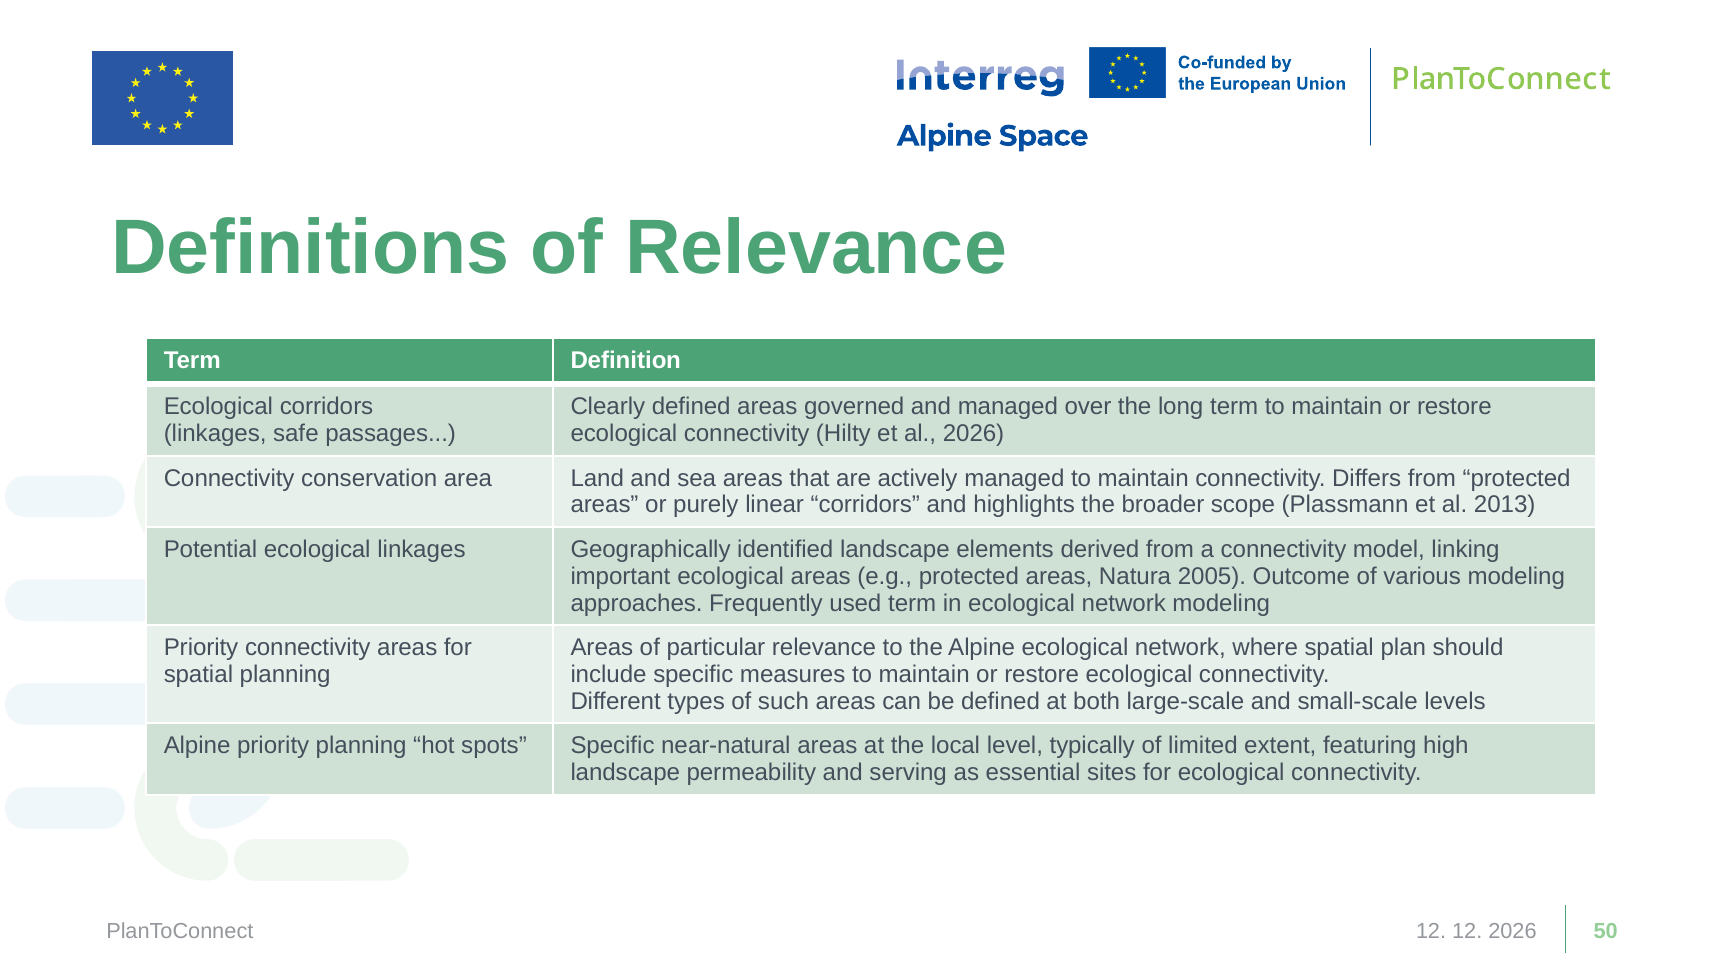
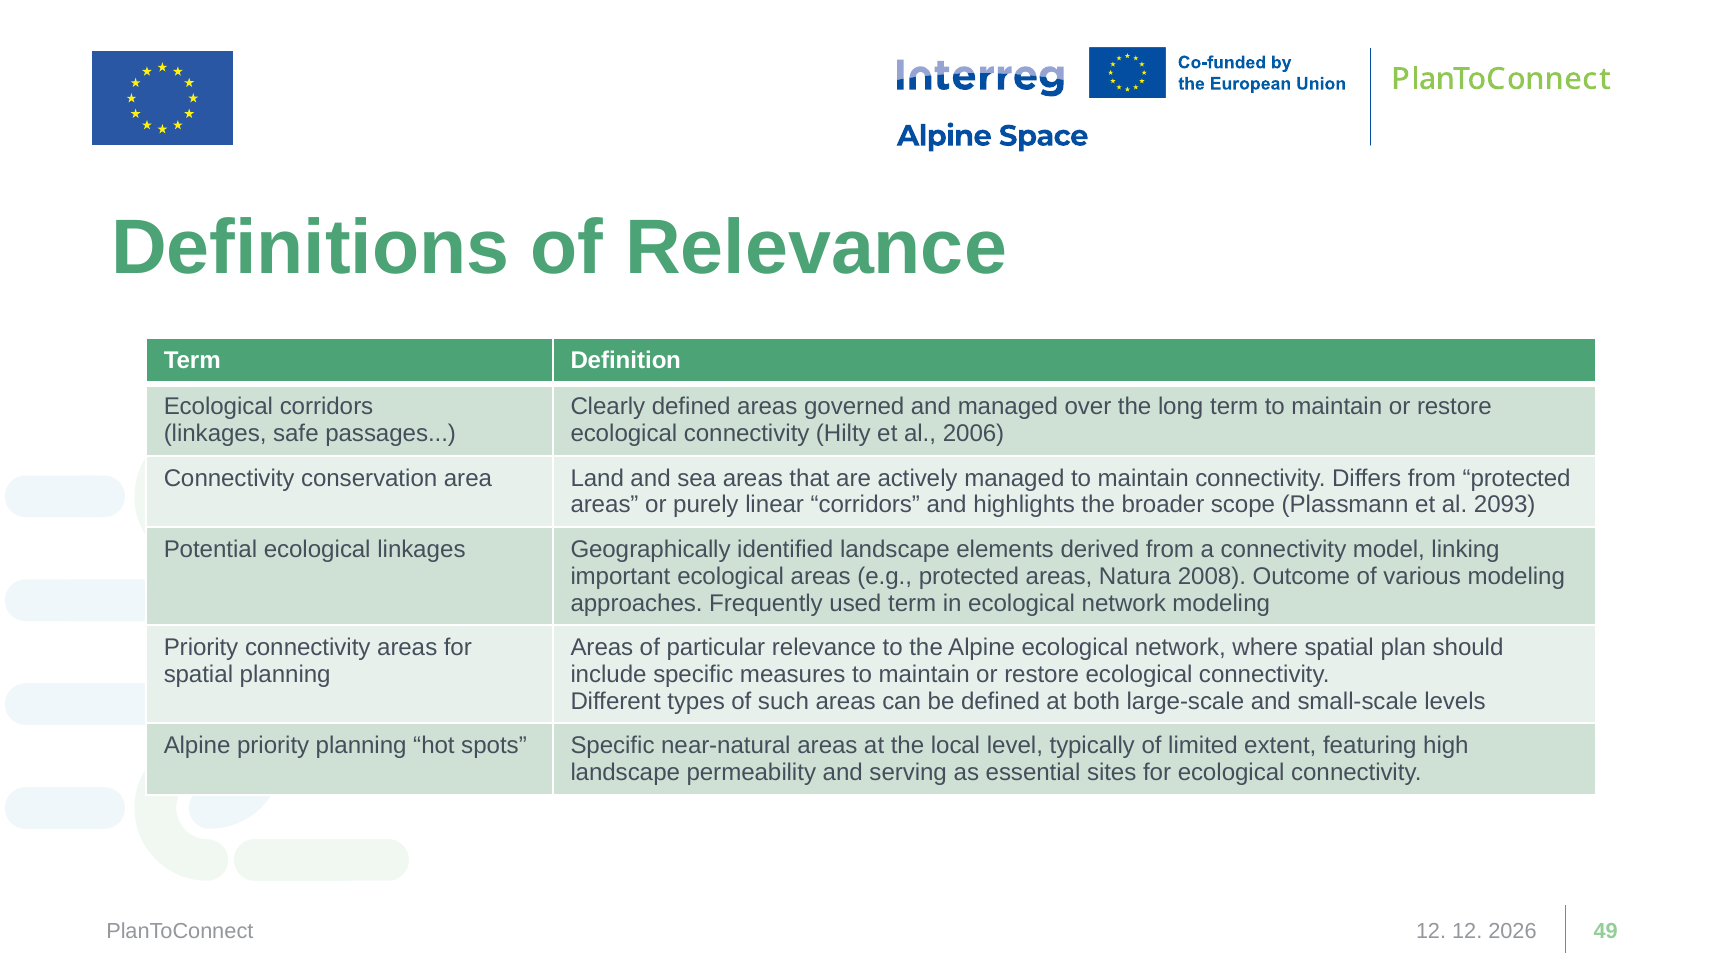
al 2026: 2026 -> 2006
2013: 2013 -> 2093
2005: 2005 -> 2008
50: 50 -> 49
